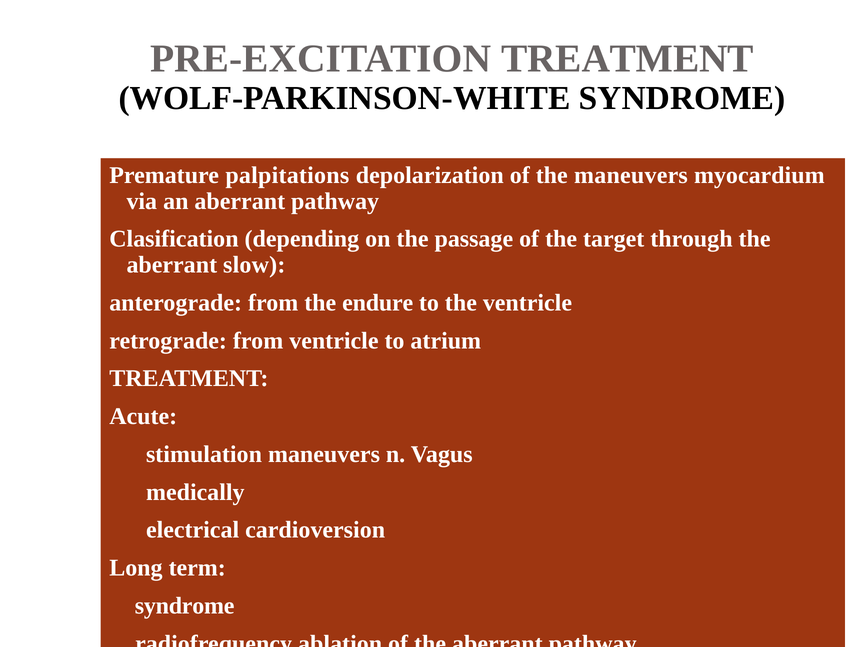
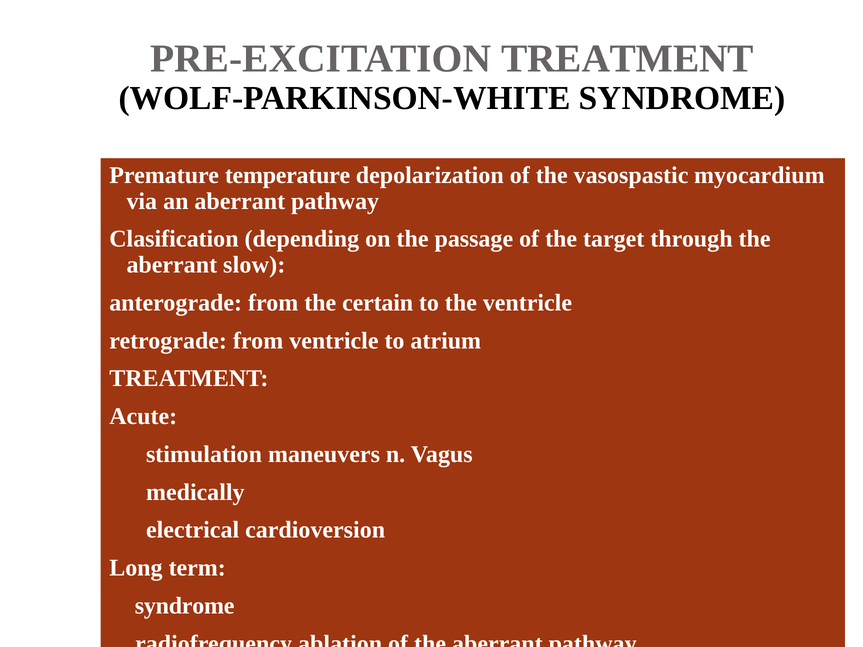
palpitations: palpitations -> temperature
the maneuvers: maneuvers -> vasospastic
endure: endure -> certain
